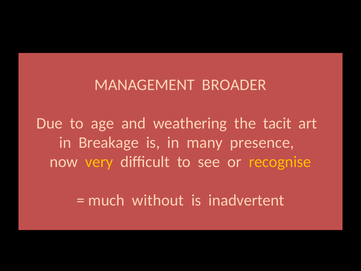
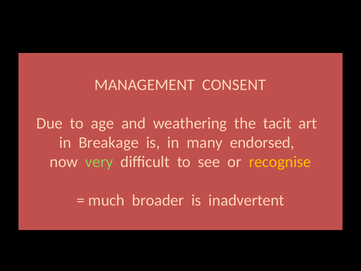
BROADER: BROADER -> CONSENT
presence: presence -> endorsed
very colour: yellow -> light green
without: without -> broader
